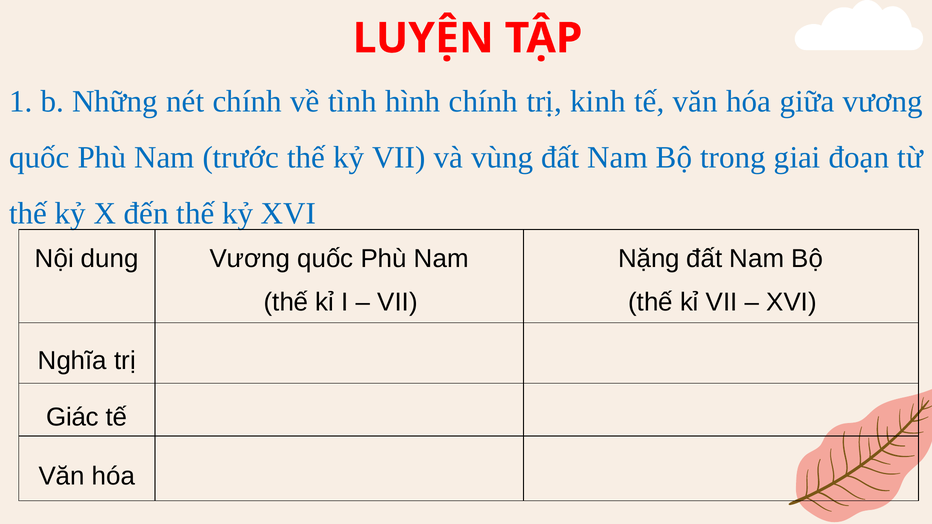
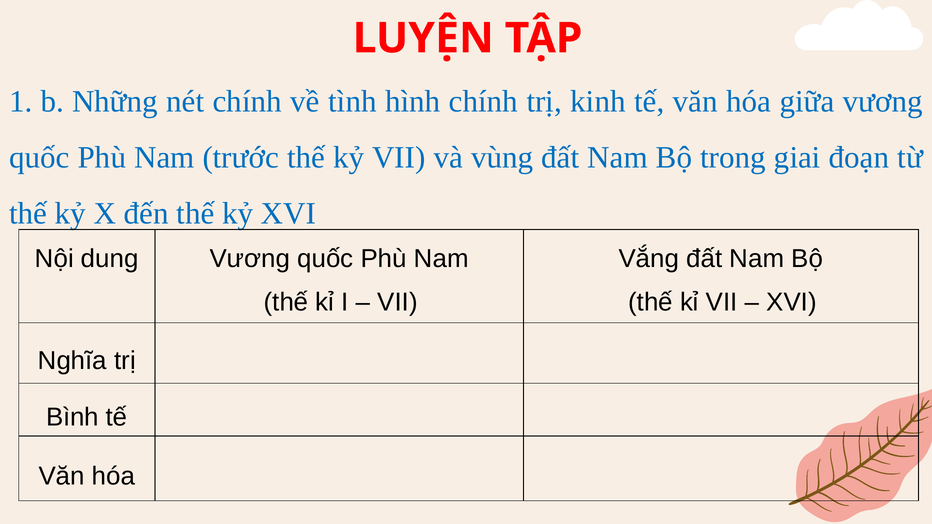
Nặng: Nặng -> Vắng
Giác: Giác -> Bình
